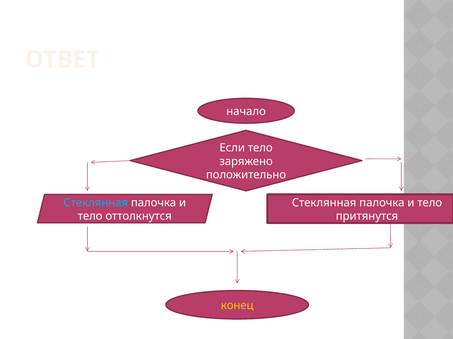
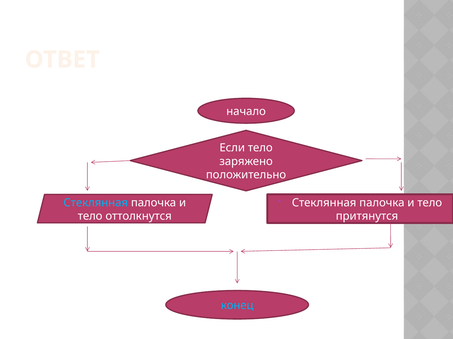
конец colour: yellow -> light blue
